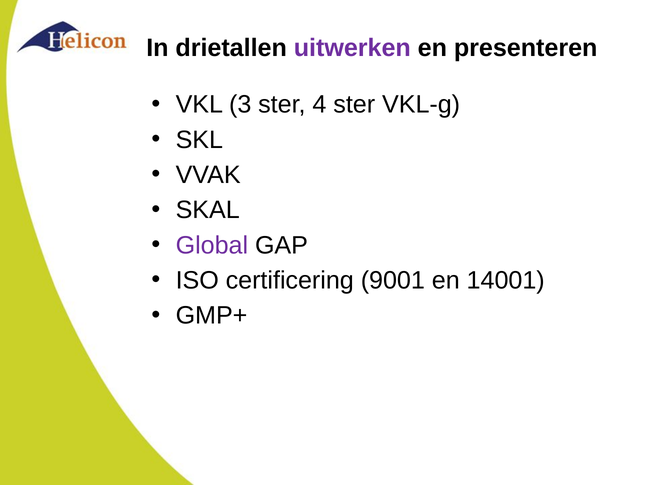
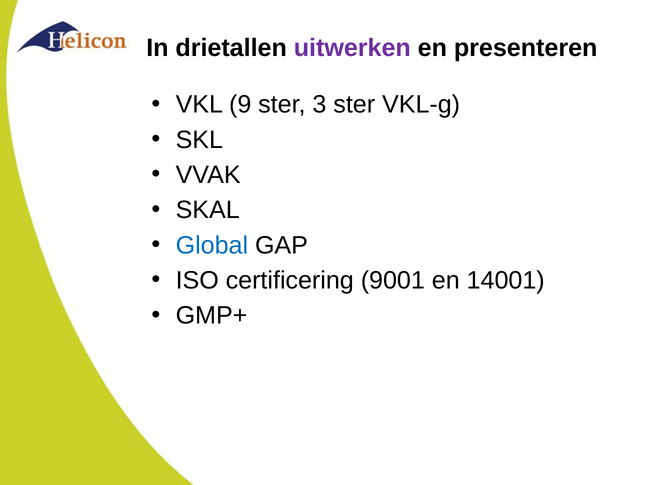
3: 3 -> 9
4: 4 -> 3
Global colour: purple -> blue
